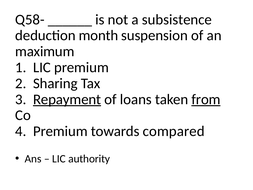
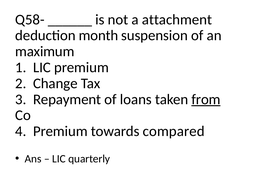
subsistence: subsistence -> attachment
Sharing: Sharing -> Change
Repayment underline: present -> none
authority: authority -> quarterly
